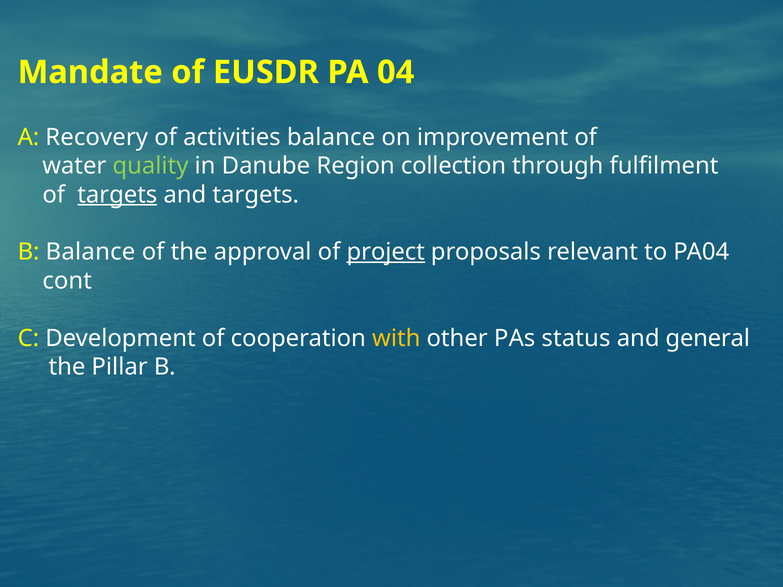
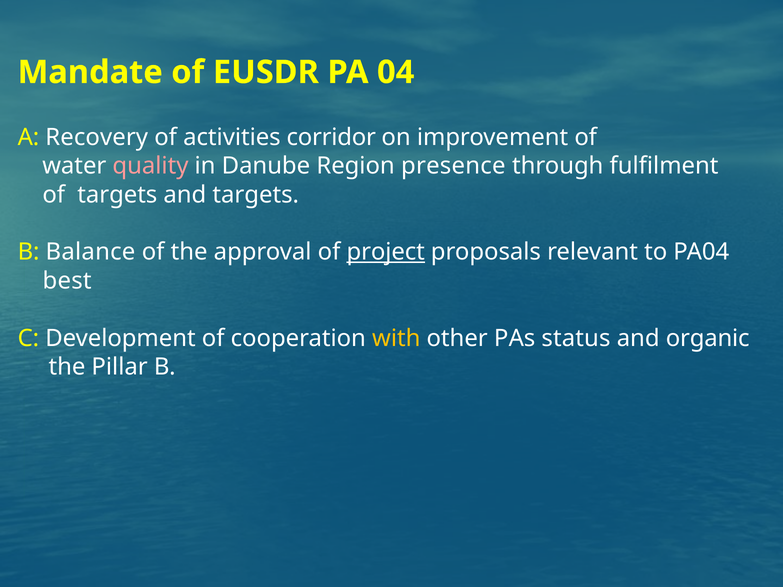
activities balance: balance -> corridor
quality colour: light green -> pink
collection: collection -> presence
targets at (117, 195) underline: present -> none
cont: cont -> best
general: general -> organic
